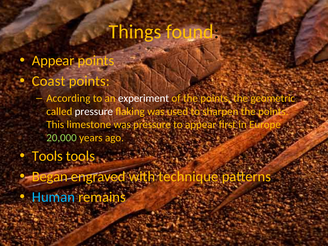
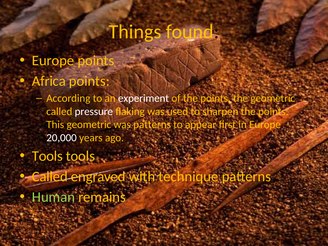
Appear at (53, 61): Appear -> Europe
Coast: Coast -> Africa
This limestone: limestone -> geometric
was pressure: pressure -> patterns
20,000 colour: light green -> white
Began at (50, 177): Began -> Called
Human colour: light blue -> light green
